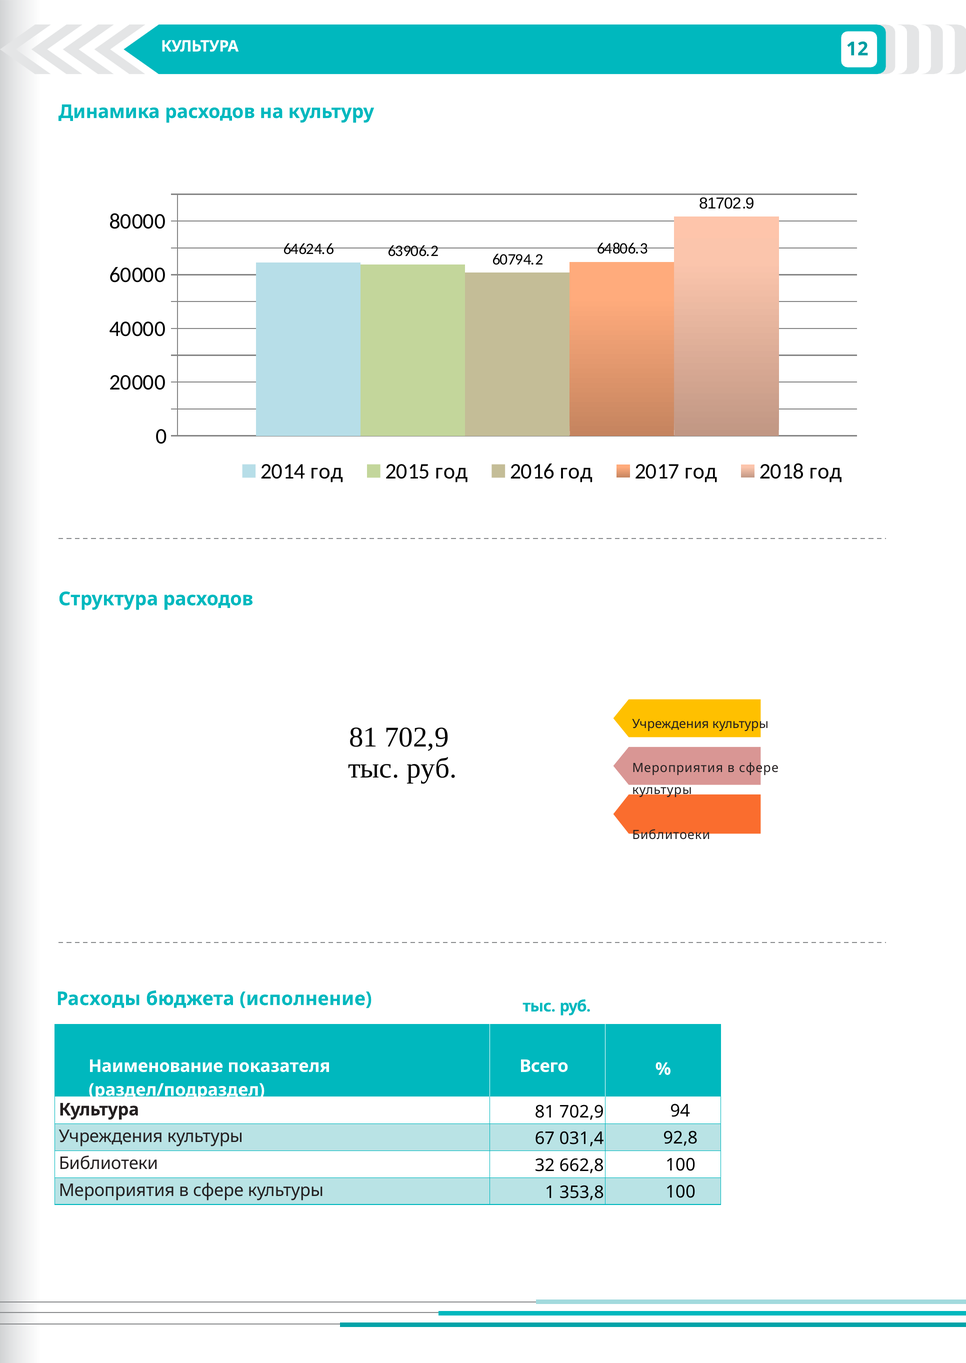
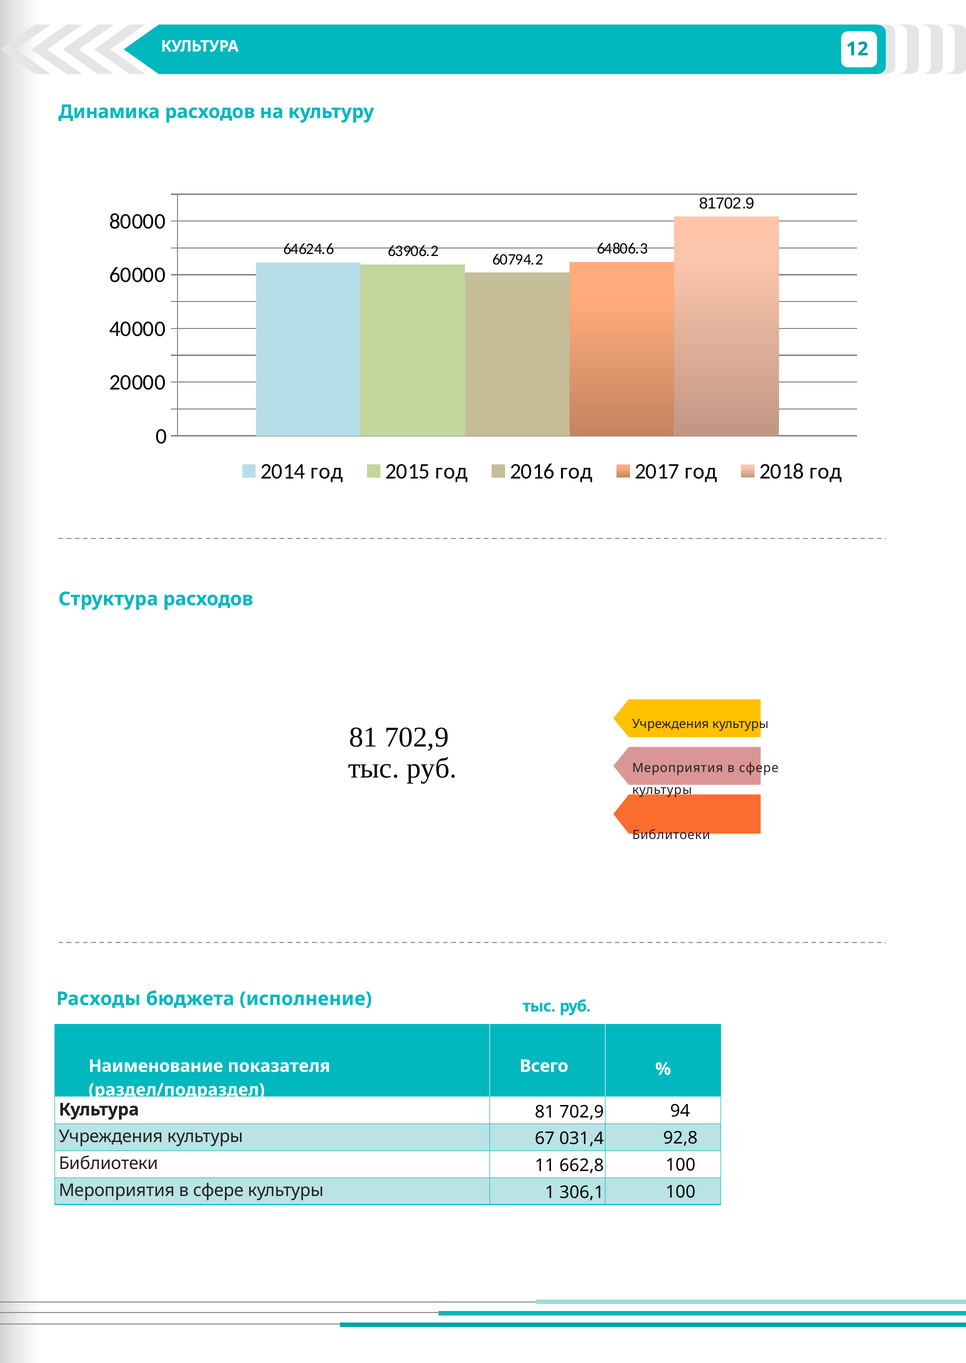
32: 32 -> 11
353,8: 353,8 -> 306,1
